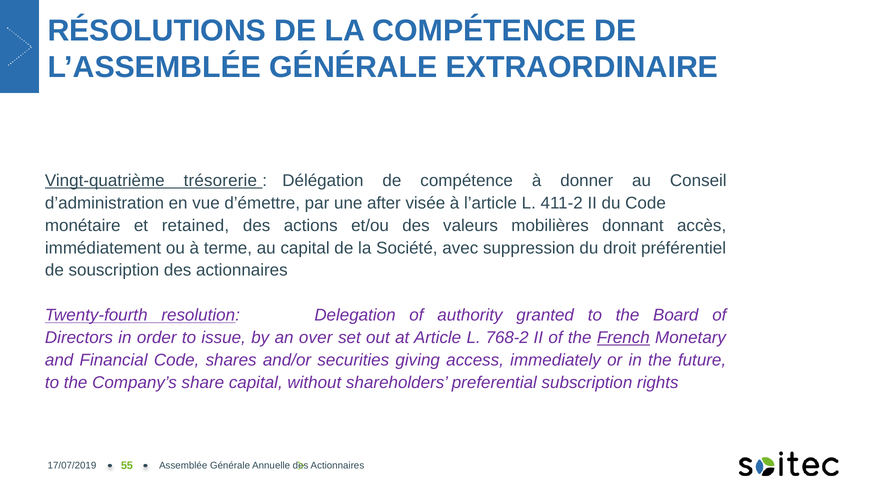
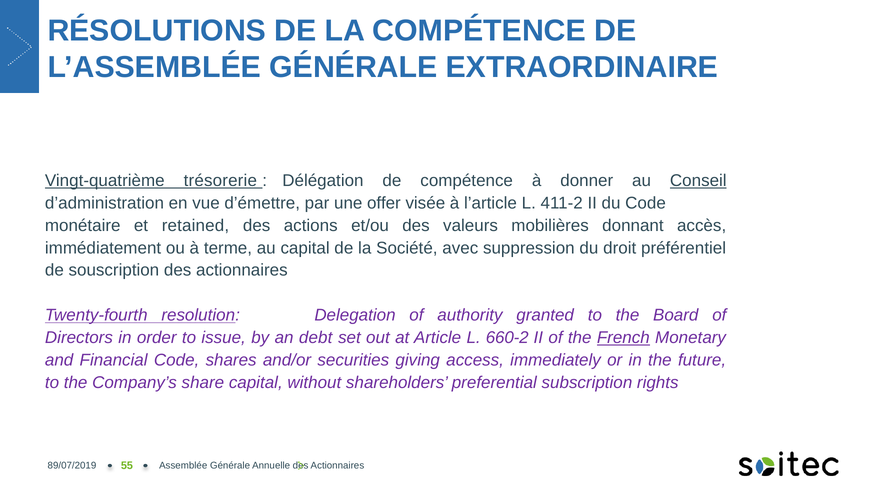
Conseil underline: none -> present
after: after -> offer
over: over -> debt
768-2: 768-2 -> 660-2
17/07/2019: 17/07/2019 -> 89/07/2019
